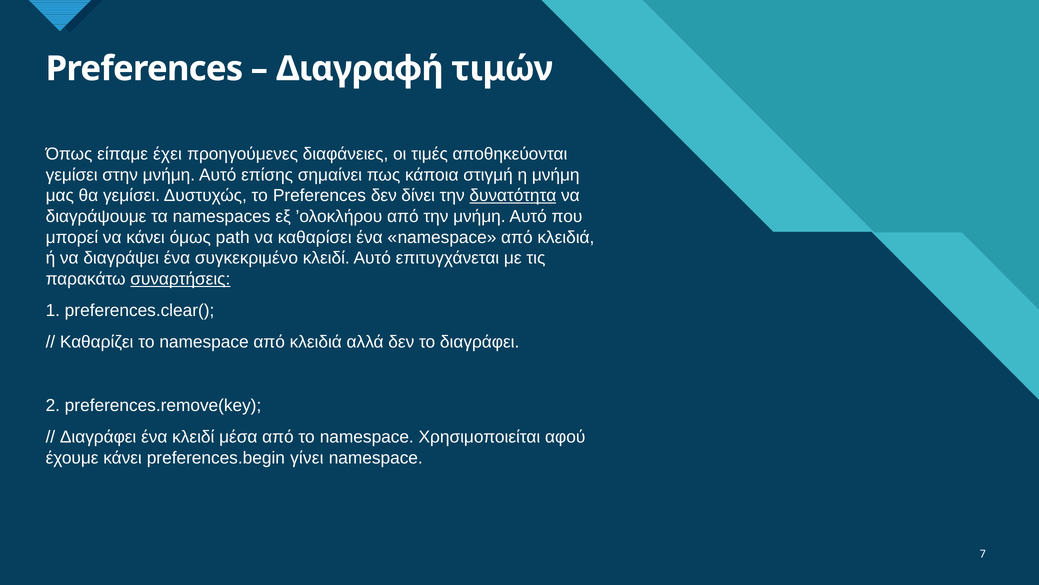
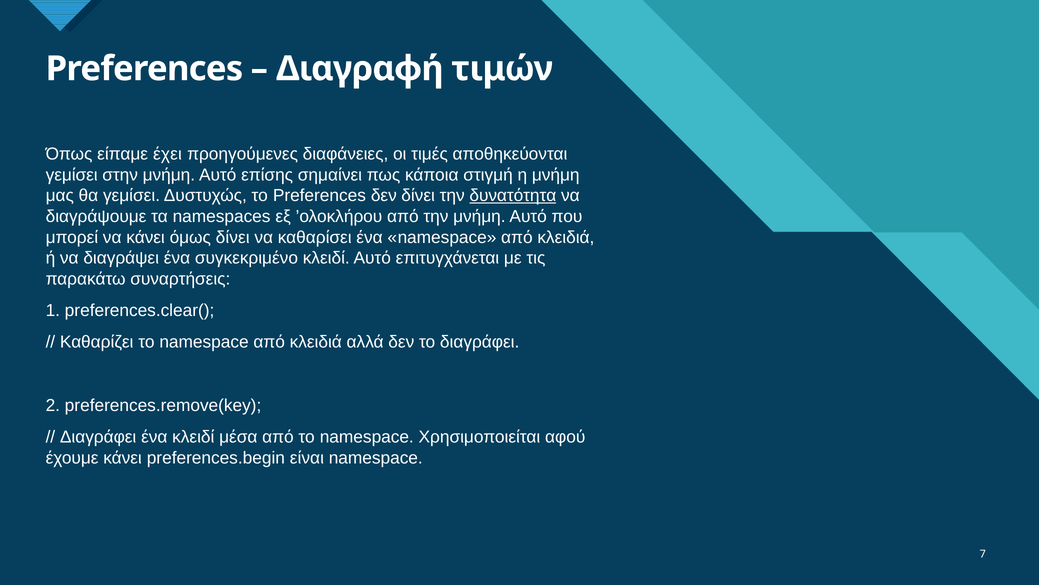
όμως path: path -> δίνει
συναρτήσεις underline: present -> none
γίνει: γίνει -> είναι
